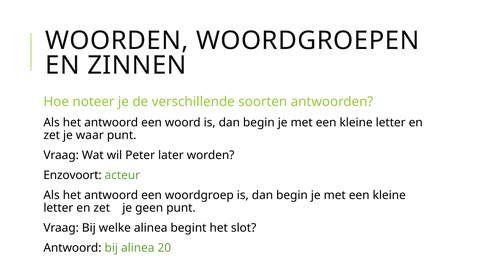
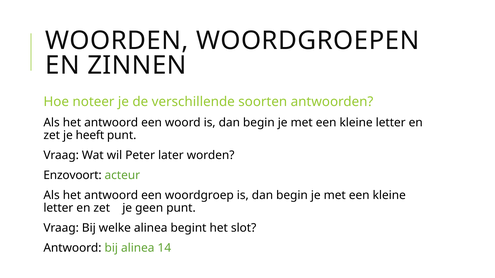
waar: waar -> heeft
20: 20 -> 14
